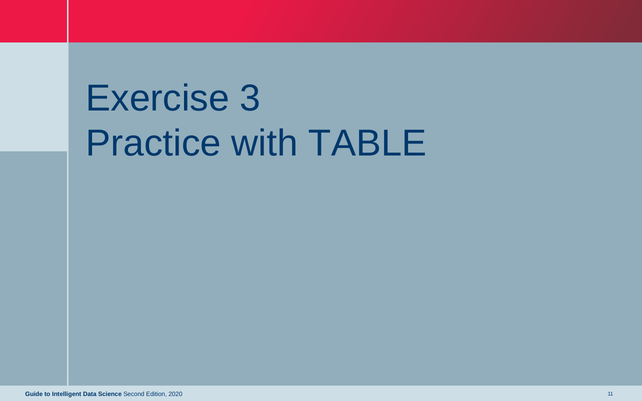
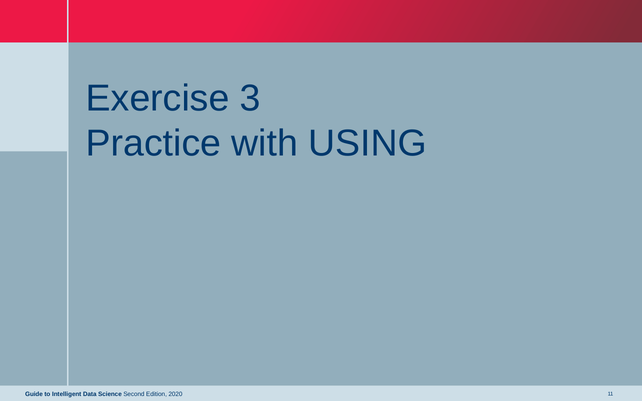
TABLE: TABLE -> USING
